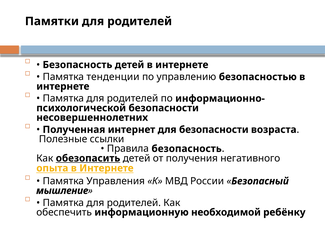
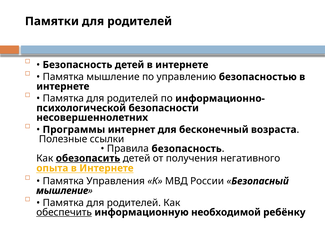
Памятка тенденции: тенденции -> мышление
Полученная: Полученная -> Программы
для безопасности: безопасности -> бесконечный
обеспечить underline: none -> present
